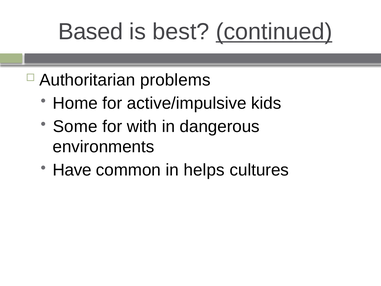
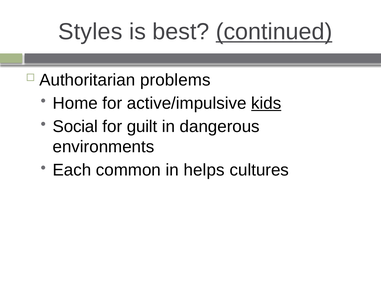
Based: Based -> Styles
kids underline: none -> present
Some: Some -> Social
with: with -> guilt
Have: Have -> Each
